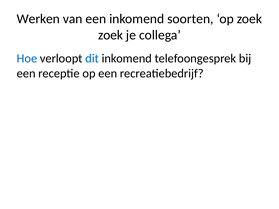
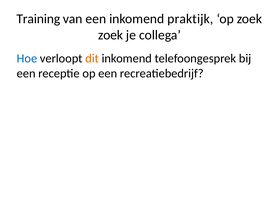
Werken: Werken -> Training
soorten: soorten -> praktijk
dit colour: blue -> orange
